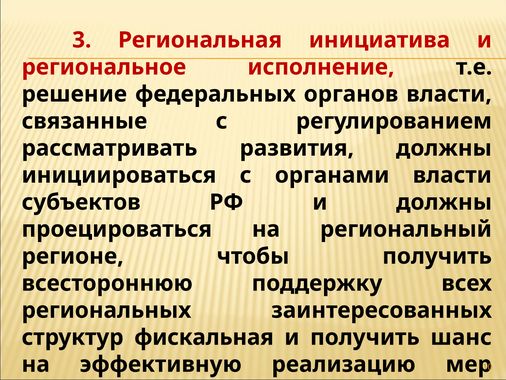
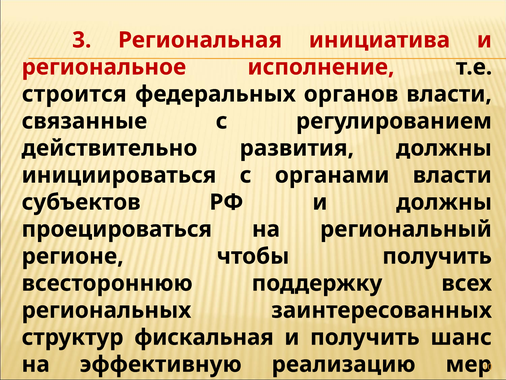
решение: решение -> строится
рассматривать: рассматривать -> действительно
